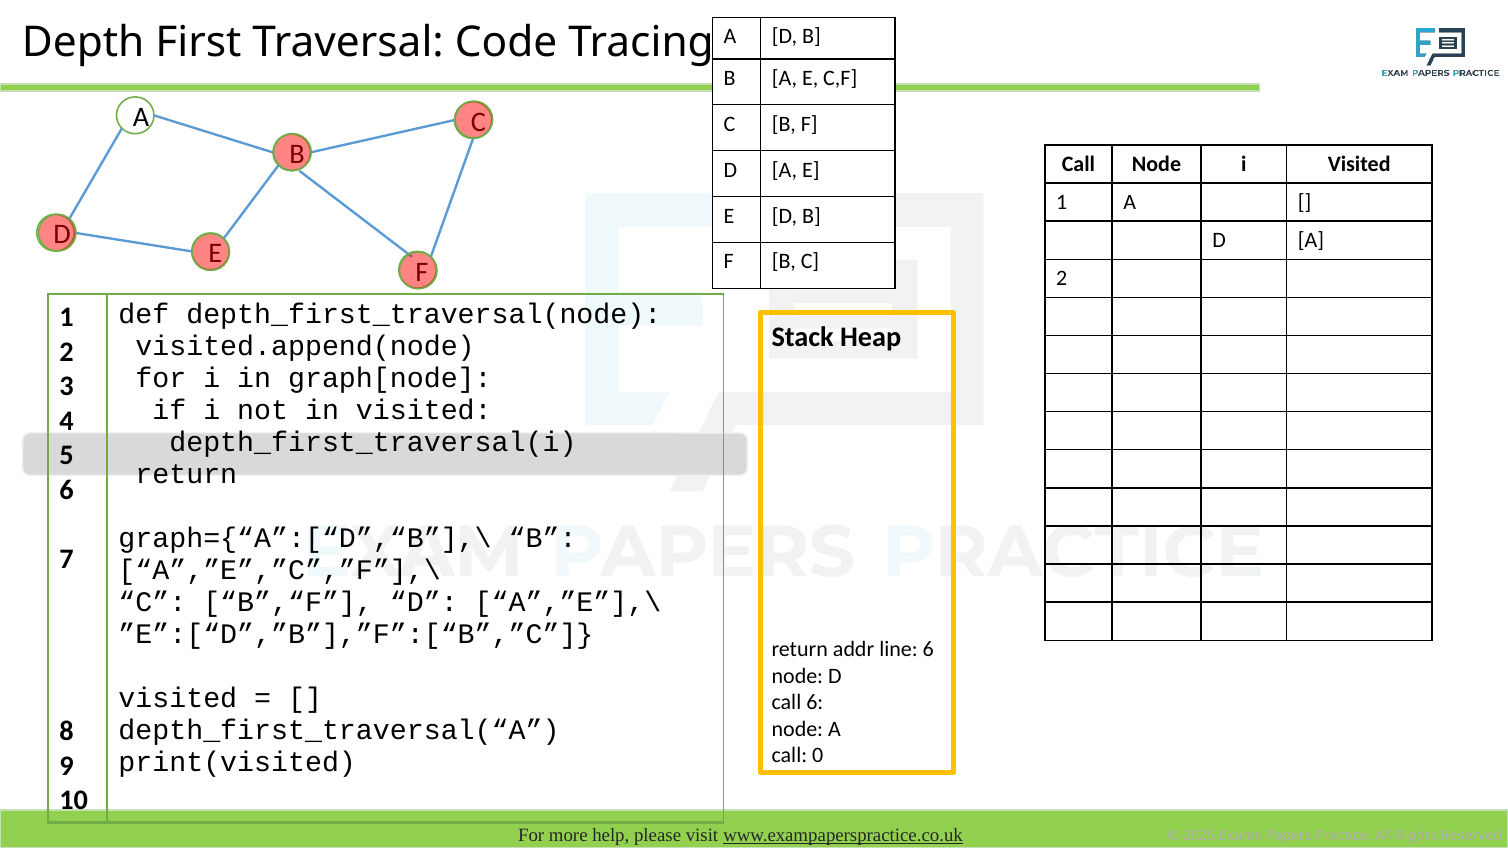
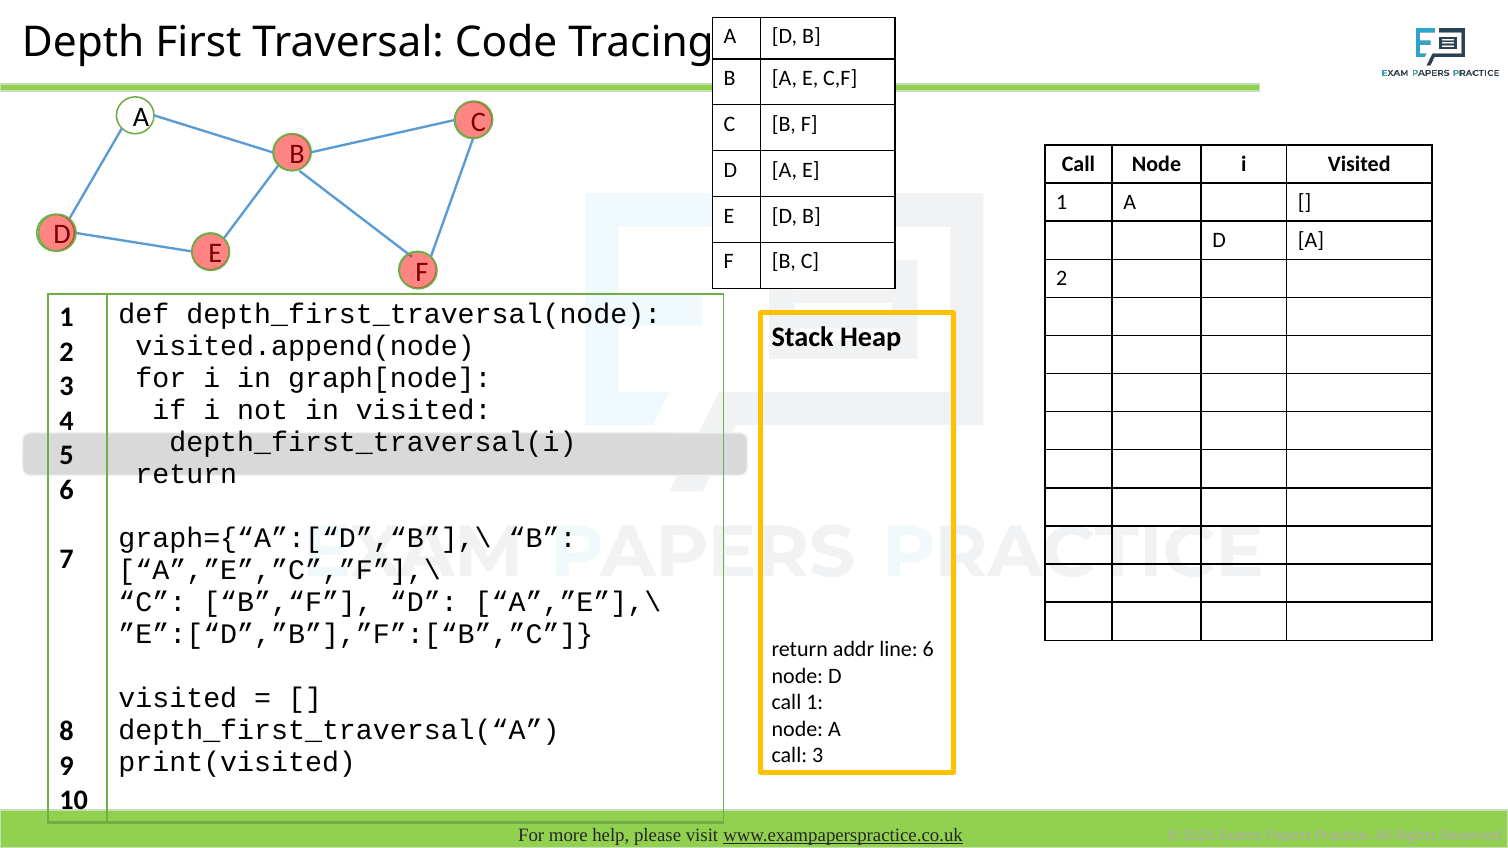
call 6: 6 -> 1
call 0: 0 -> 3
